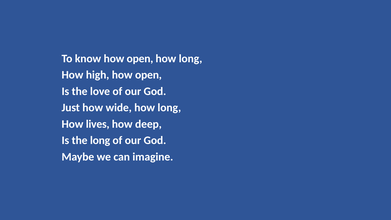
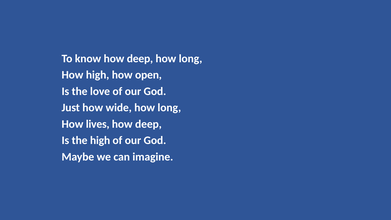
know how open: open -> deep
the long: long -> high
